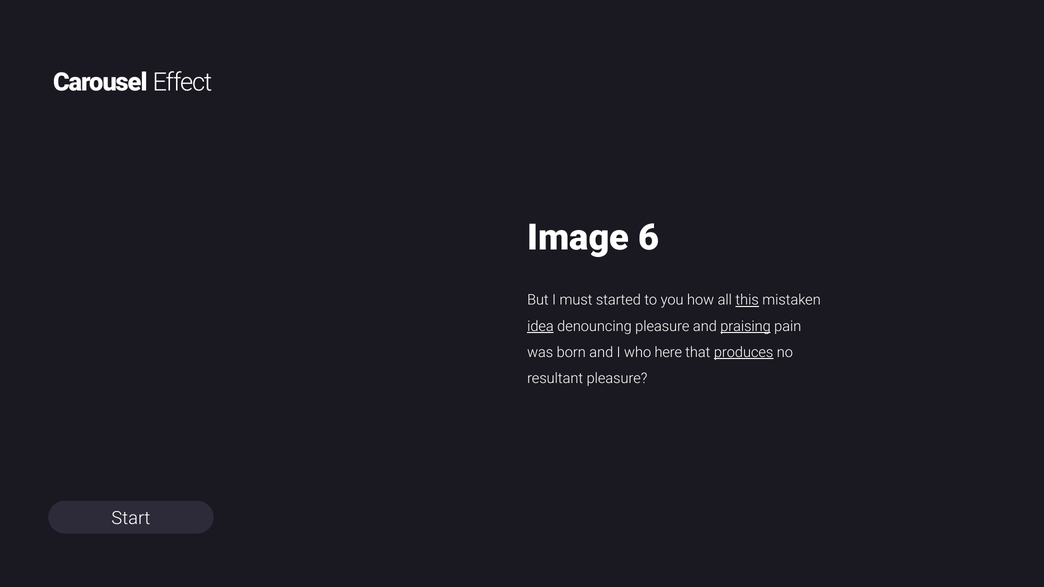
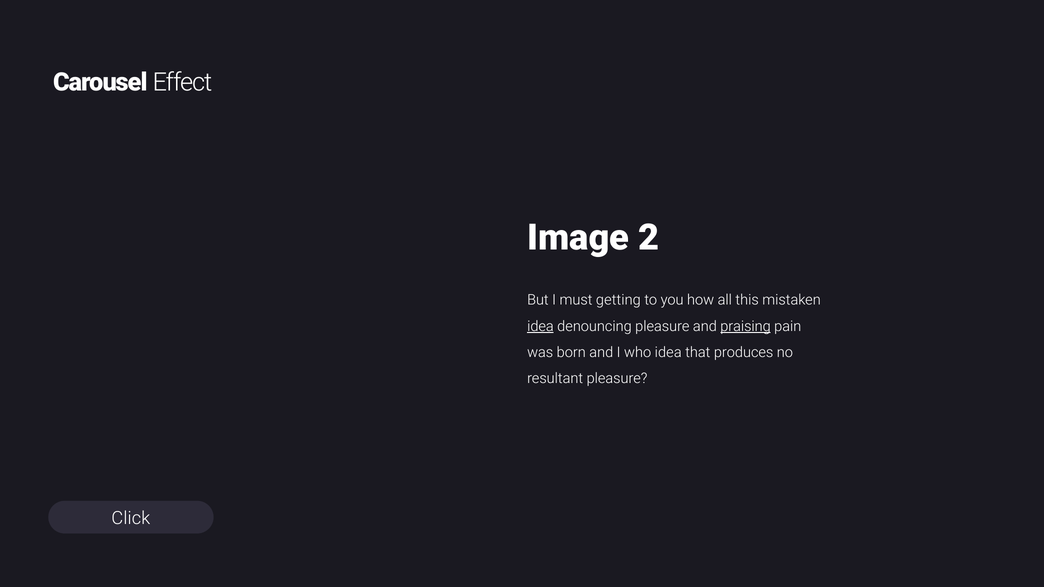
6: 6 -> 2
started: started -> getting
this underline: present -> none
who here: here -> idea
produces underline: present -> none
Start: Start -> Click
